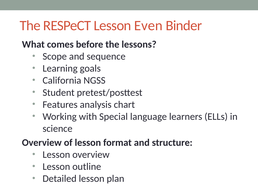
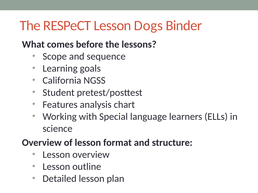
Even: Even -> Dogs
